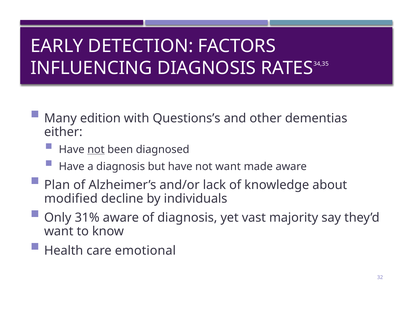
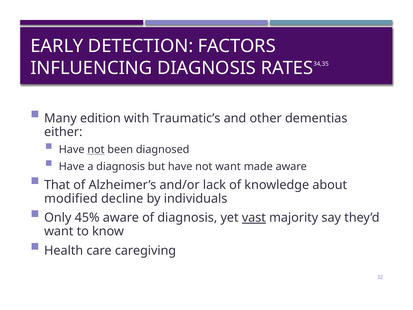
Questions’s: Questions’s -> Traumatic’s
Plan: Plan -> That
31%: 31% -> 45%
vast underline: none -> present
emotional: emotional -> caregiving
